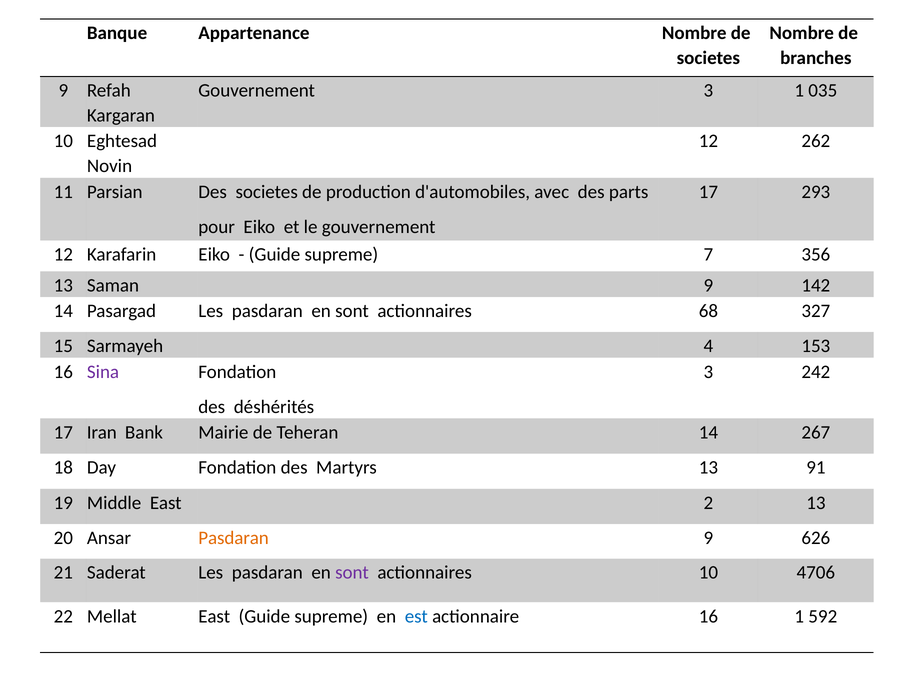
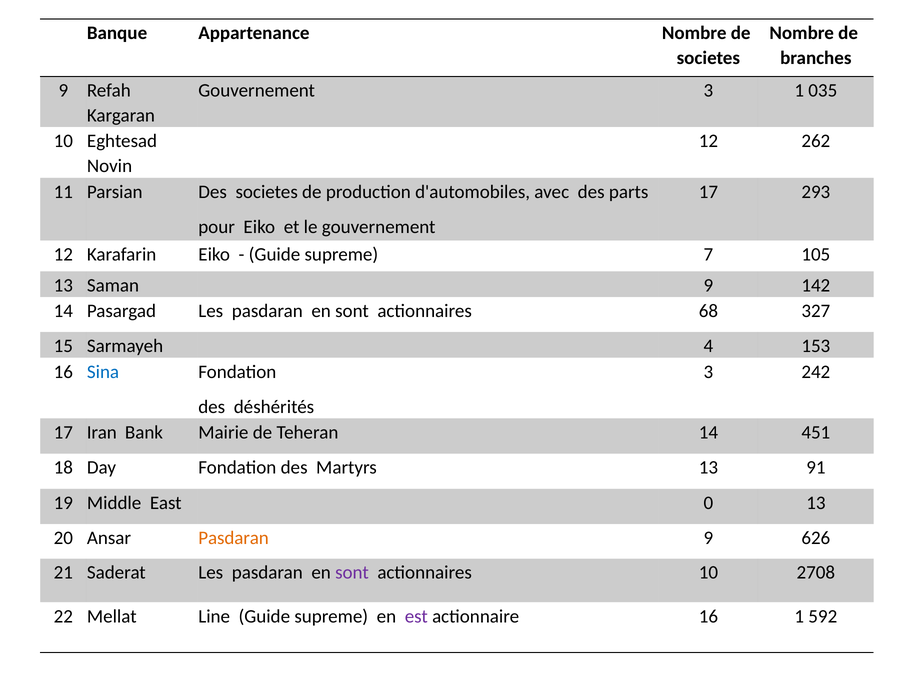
356: 356 -> 105
Sina colour: purple -> blue
267: 267 -> 451
2: 2 -> 0
4706: 4706 -> 2708
Mellat East: East -> Line
est colour: blue -> purple
